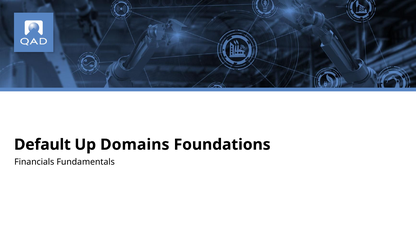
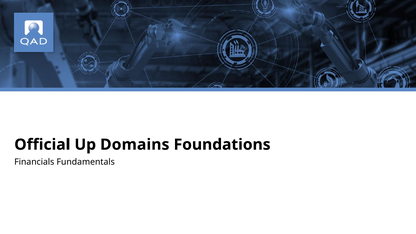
Default: Default -> Official
